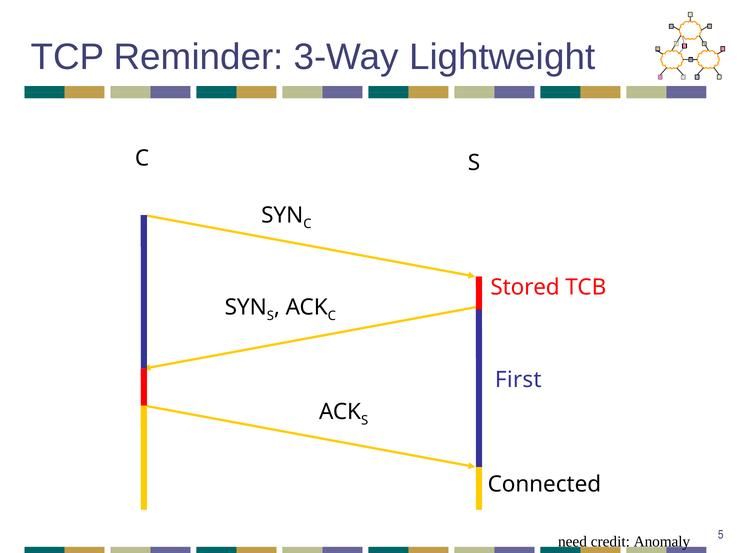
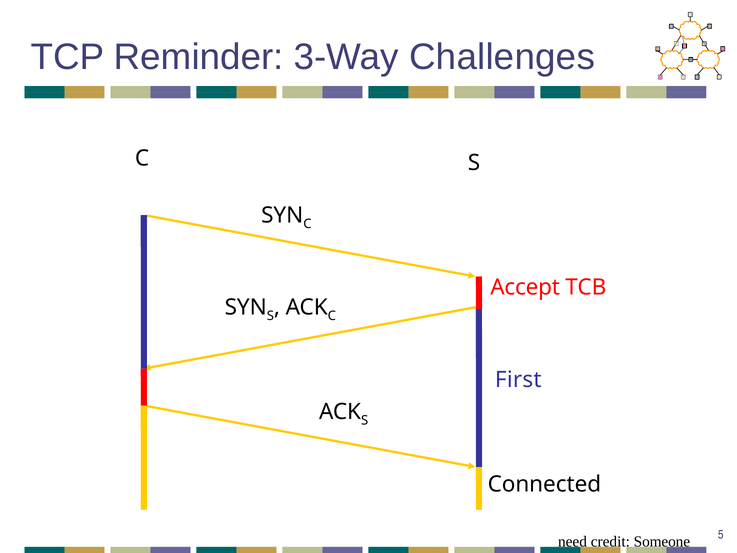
Lightweight: Lightweight -> Challenges
Stored: Stored -> Accept
Anomaly: Anomaly -> Someone
